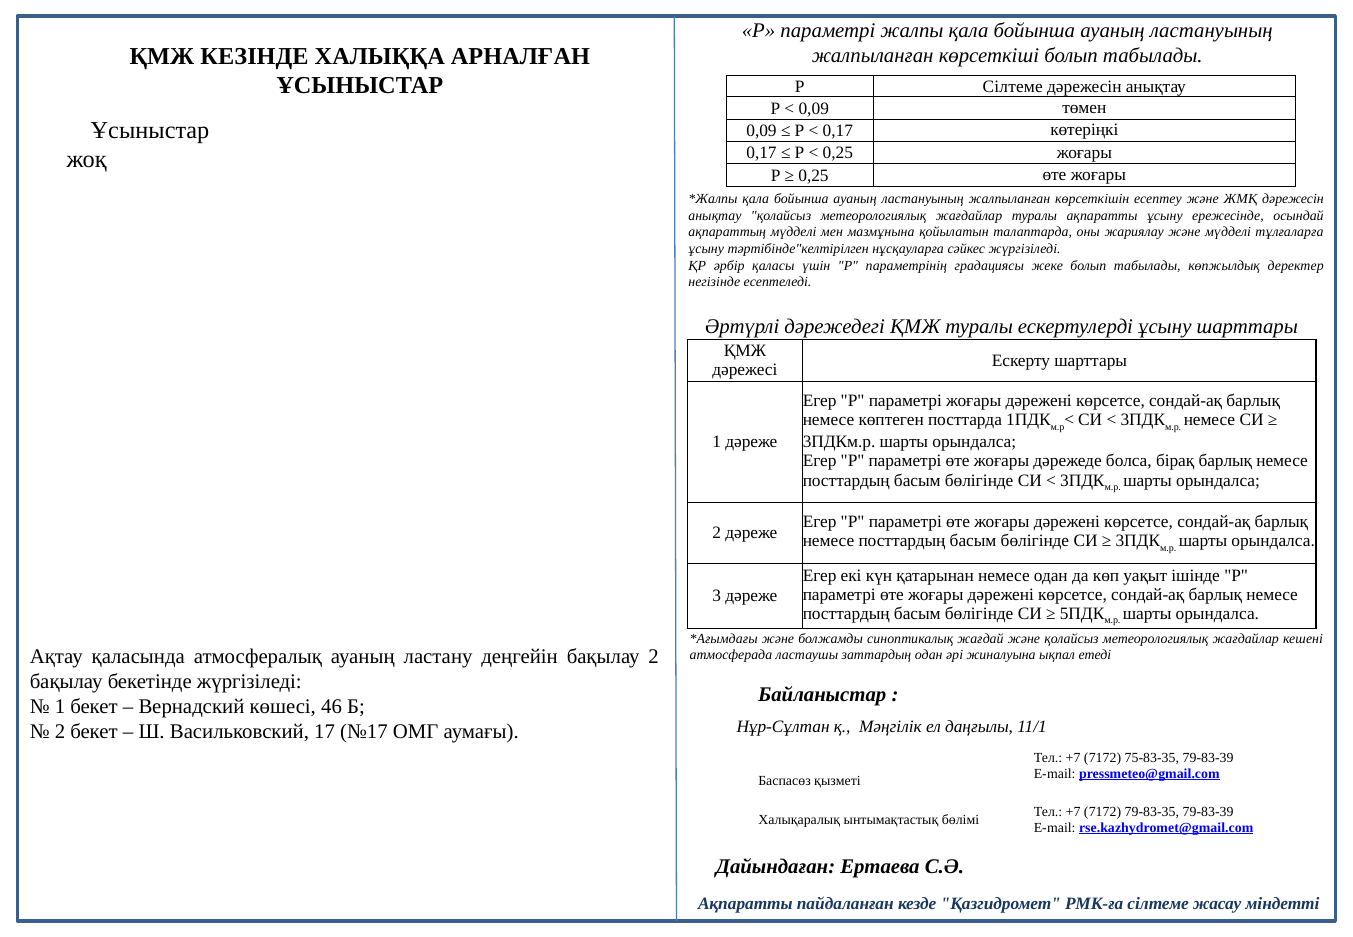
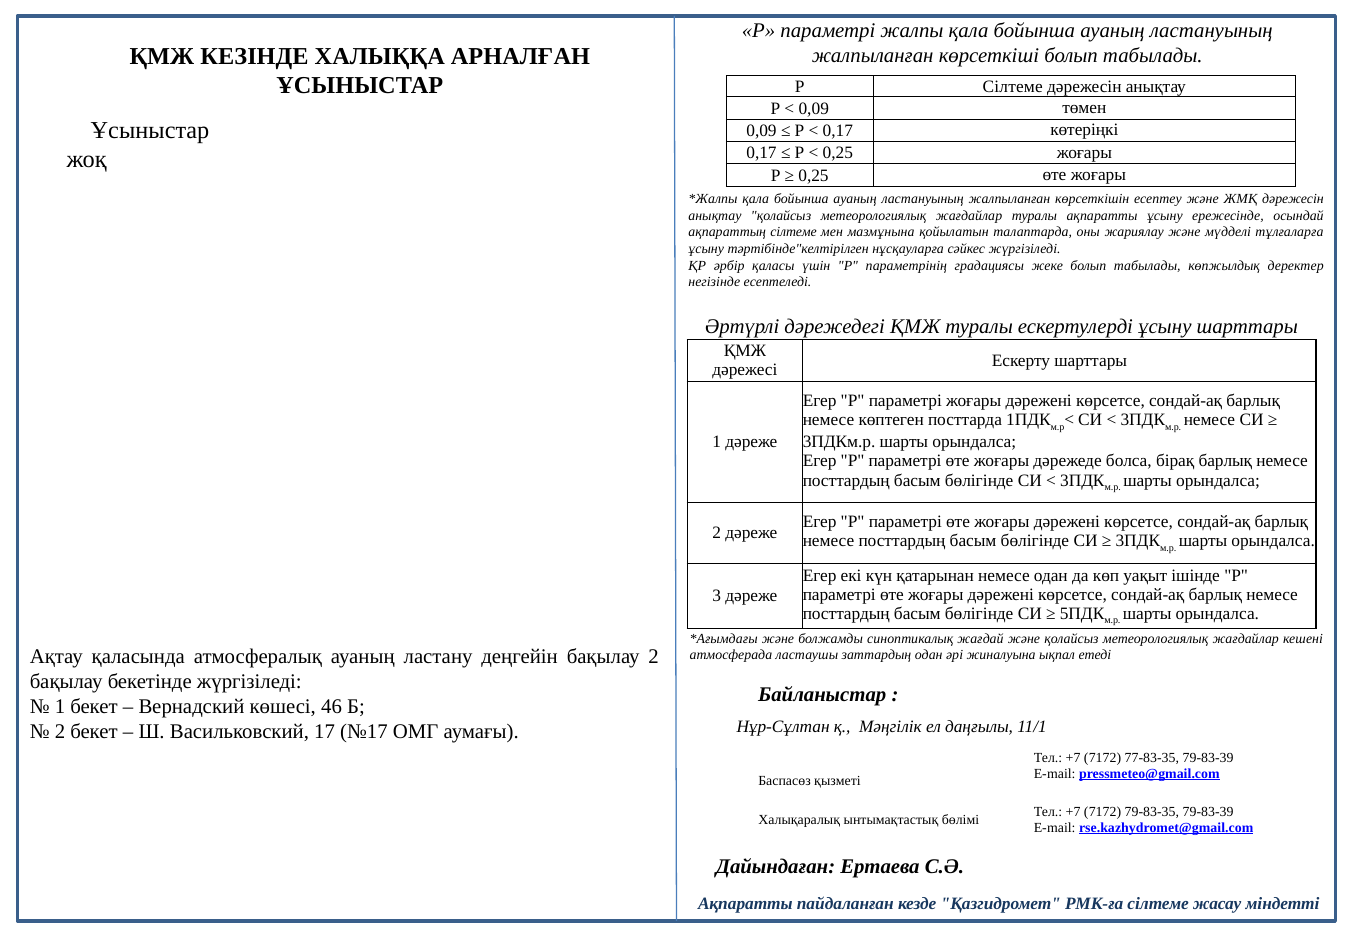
ақпараттың мүдделі: мүдделі -> сілтеме
75-83-35: 75-83-35 -> 77-83-35
